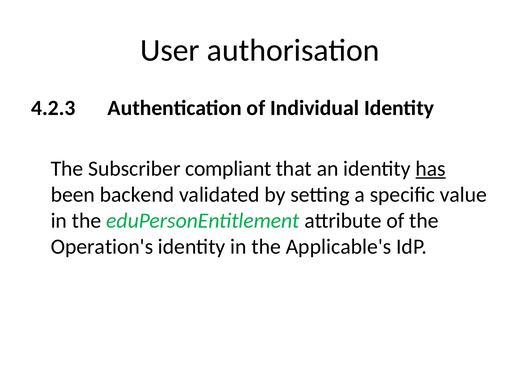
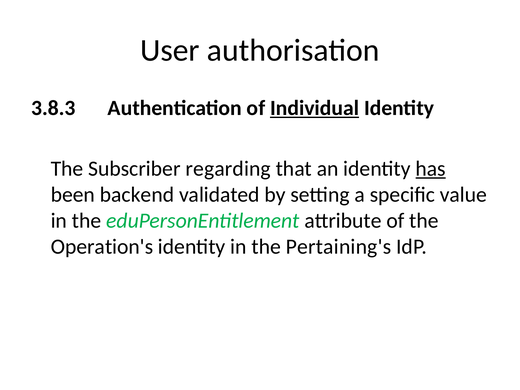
4.2.3: 4.2.3 -> 3.8.3
Individual underline: none -> present
compliant: compliant -> regarding
Applicable's: Applicable's -> Pertaining's
